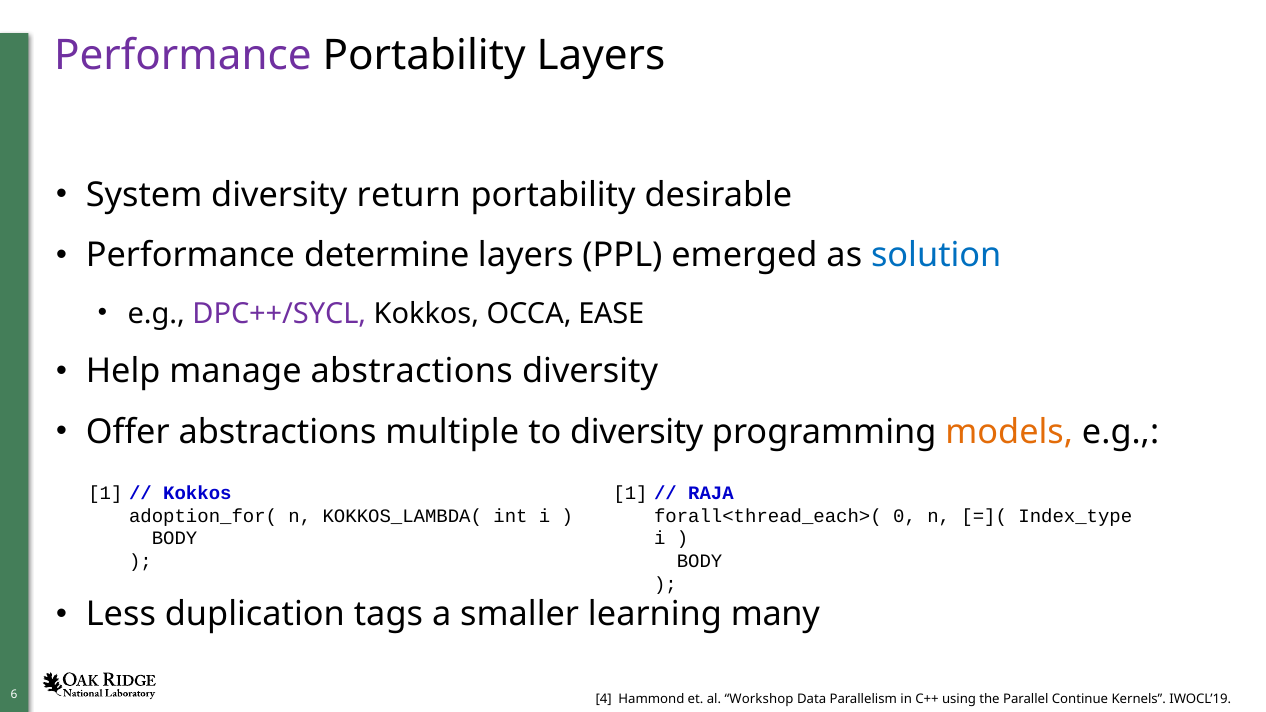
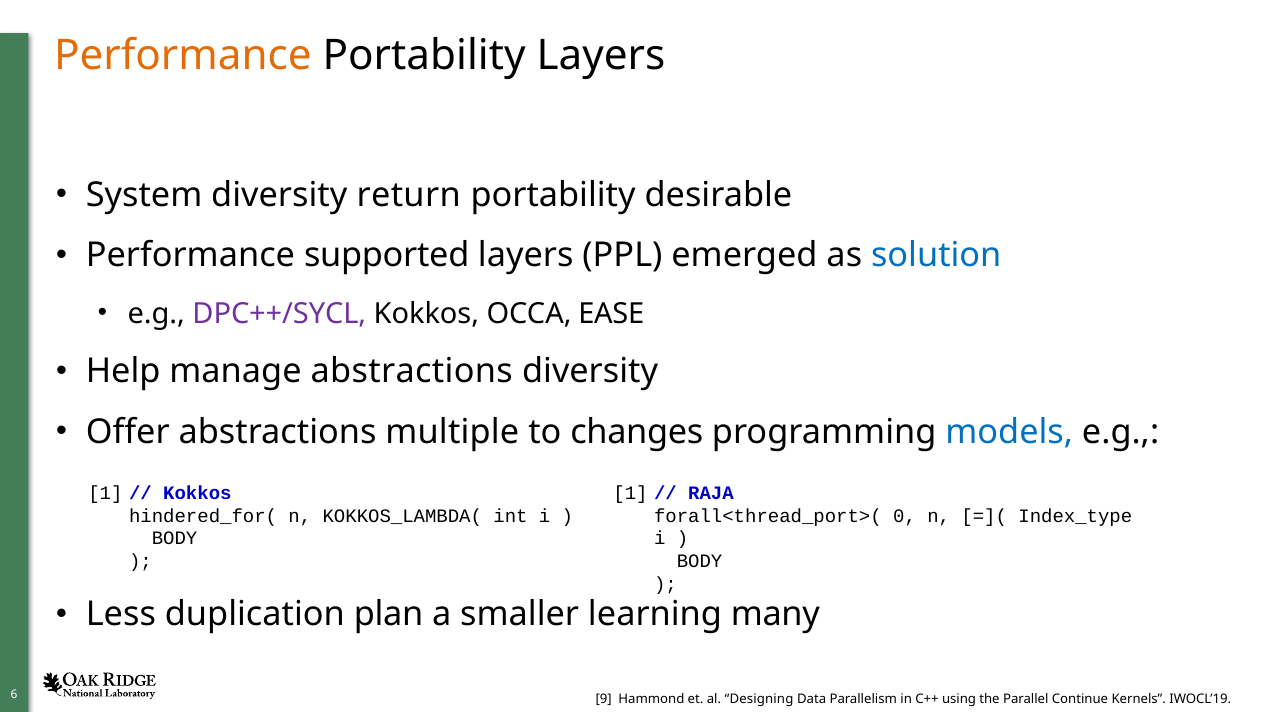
Performance at (183, 56) colour: purple -> orange
determine: determine -> supported
to diversity: diversity -> changes
models colour: orange -> blue
adoption_for(: adoption_for( -> hindered_for(
forall<thread_each>(: forall<thread_each>( -> forall<thread_port>(
tags: tags -> plan
4: 4 -> 9
Workshop: Workshop -> Designing
